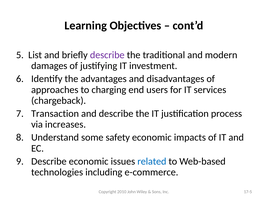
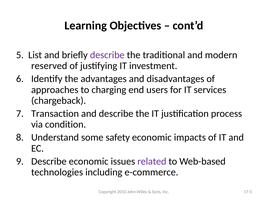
damages: damages -> reserved
increases: increases -> condition
related colour: blue -> purple
